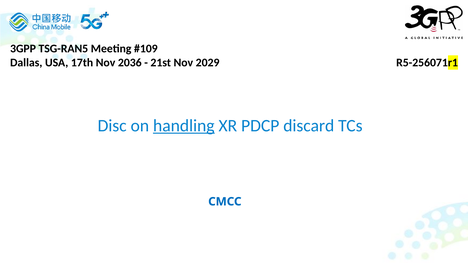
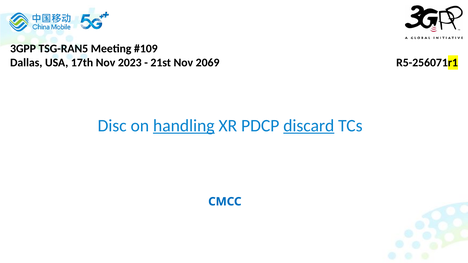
2036: 2036 -> 2023
2029: 2029 -> 2069
discard underline: none -> present
